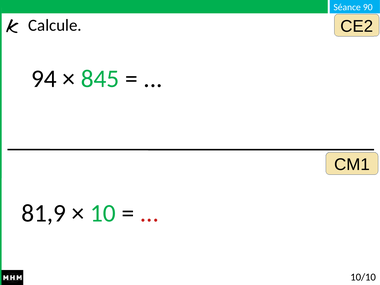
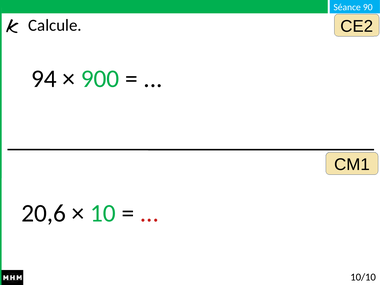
845: 845 -> 900
81,9: 81,9 -> 20,6
